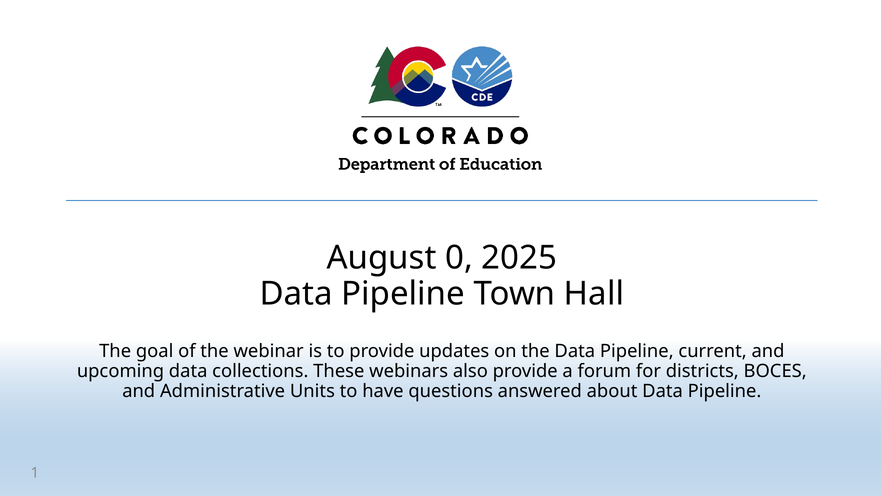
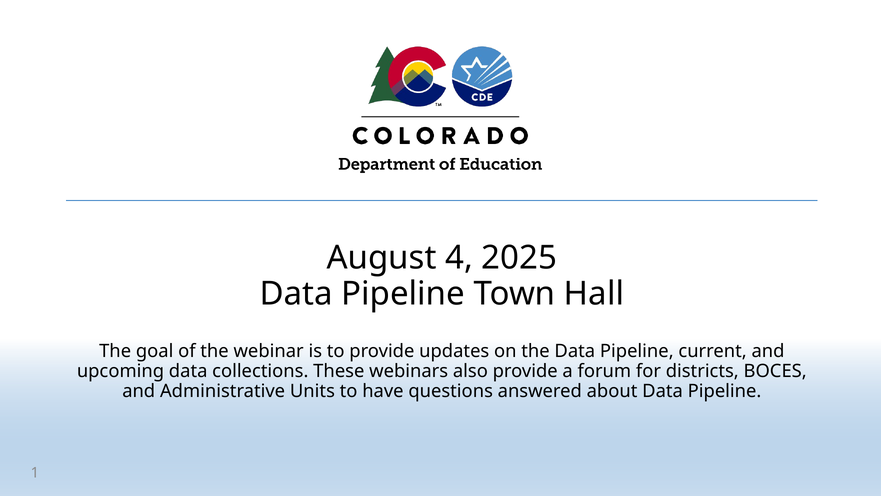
0: 0 -> 4
